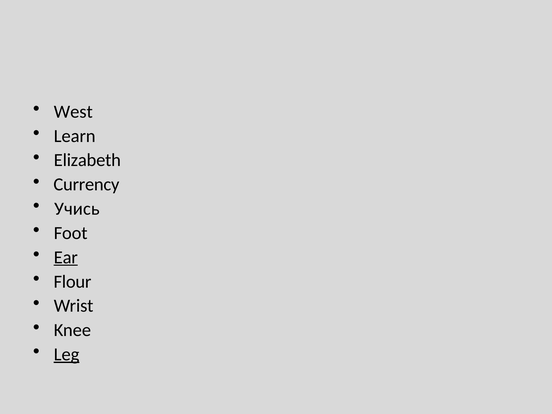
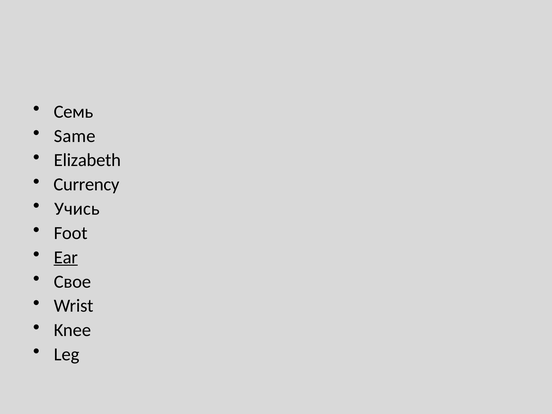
West: West -> Семь
Learn: Learn -> Same
Flour: Flour -> Свое
Leg underline: present -> none
